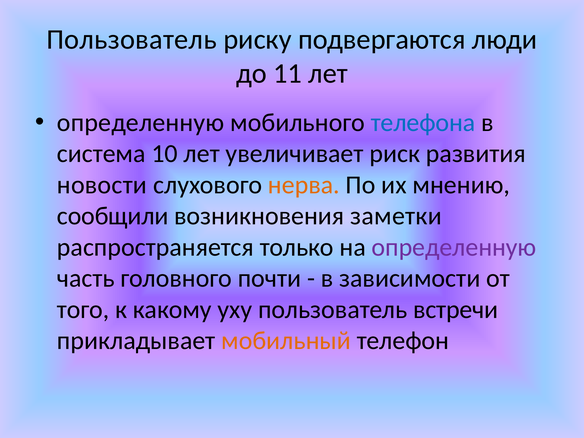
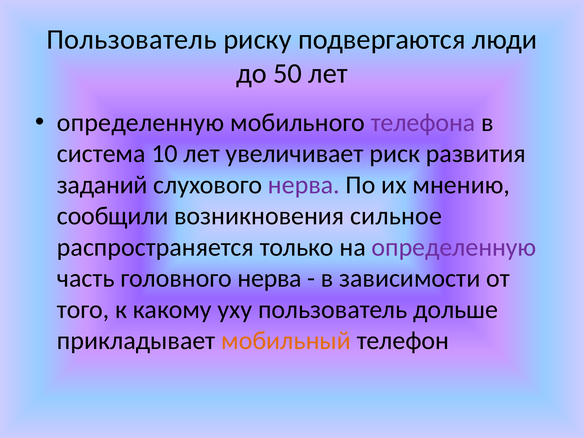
11: 11 -> 50
телефона colour: blue -> purple
новости: новости -> заданий
нерва at (304, 185) colour: orange -> purple
заметки: заметки -> сильное
головного почти: почти -> нерва
встречи: встречи -> дольше
